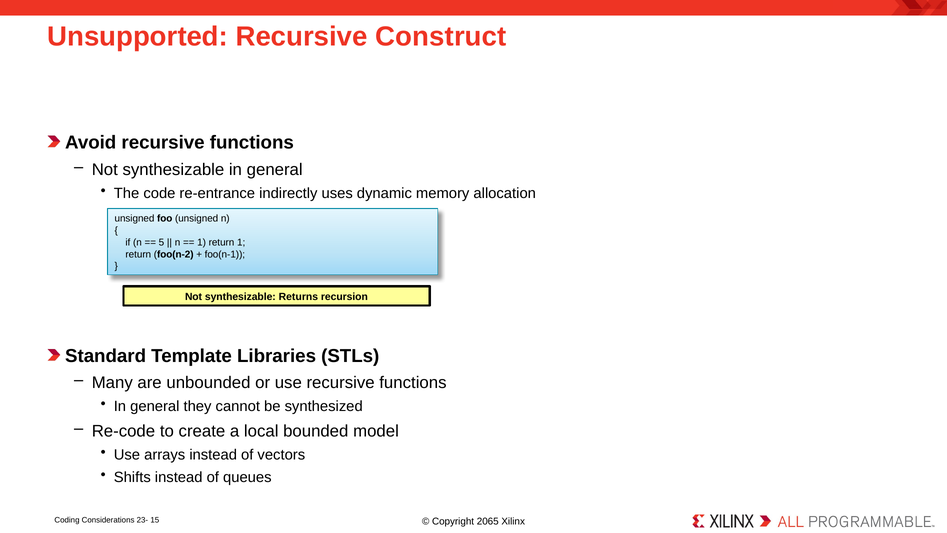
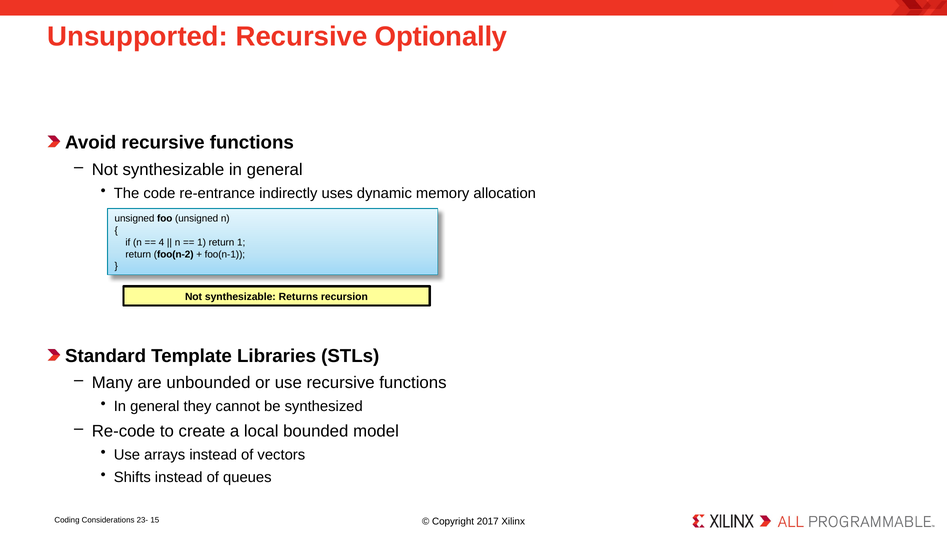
Construct: Construct -> Optionally
5: 5 -> 4
2065: 2065 -> 2017
